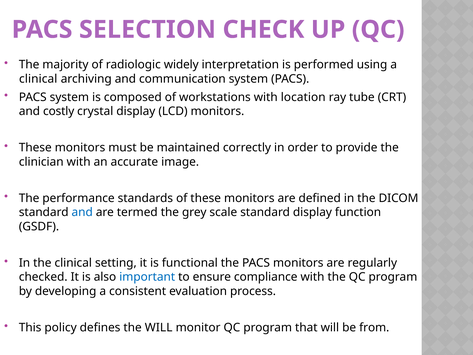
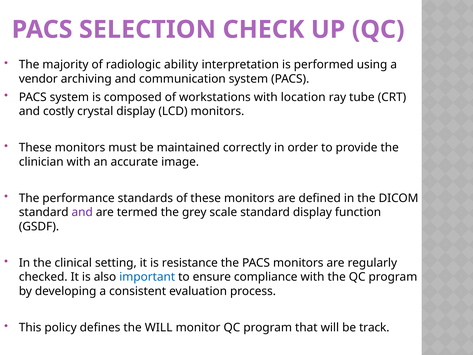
widely: widely -> ability
clinical at (38, 79): clinical -> vendor
and at (82, 212) colour: blue -> purple
functional: functional -> resistance
from: from -> track
